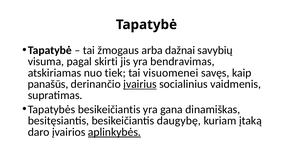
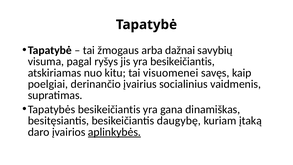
skirti: skirti -> ryšys
yra bendravimas: bendravimas -> besikeičiantis
tiek: tiek -> kitu
panašūs: panašūs -> poelgiai
įvairius underline: present -> none
